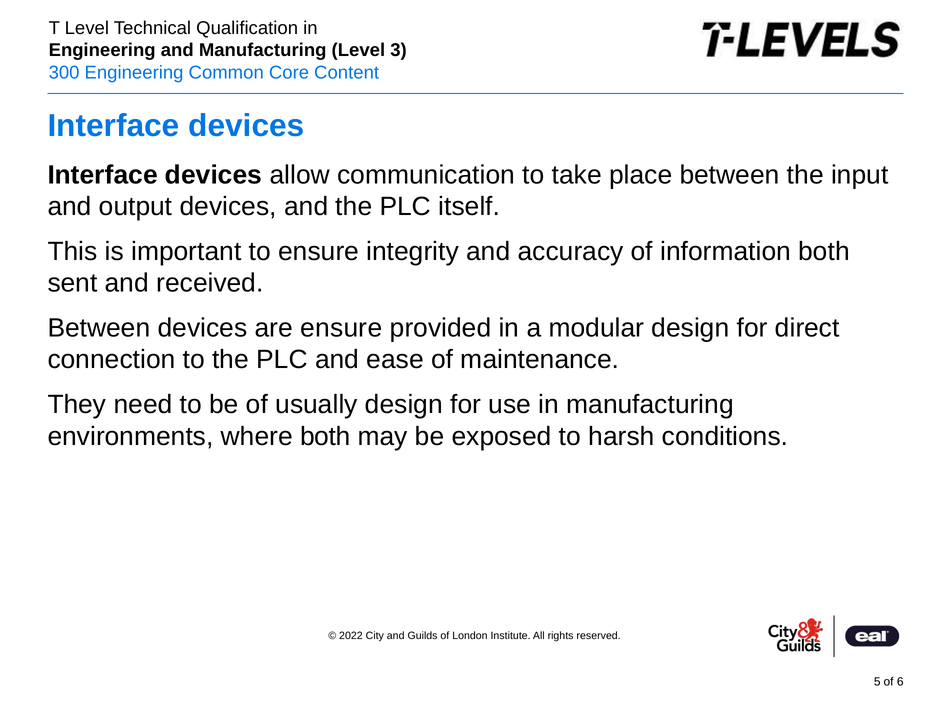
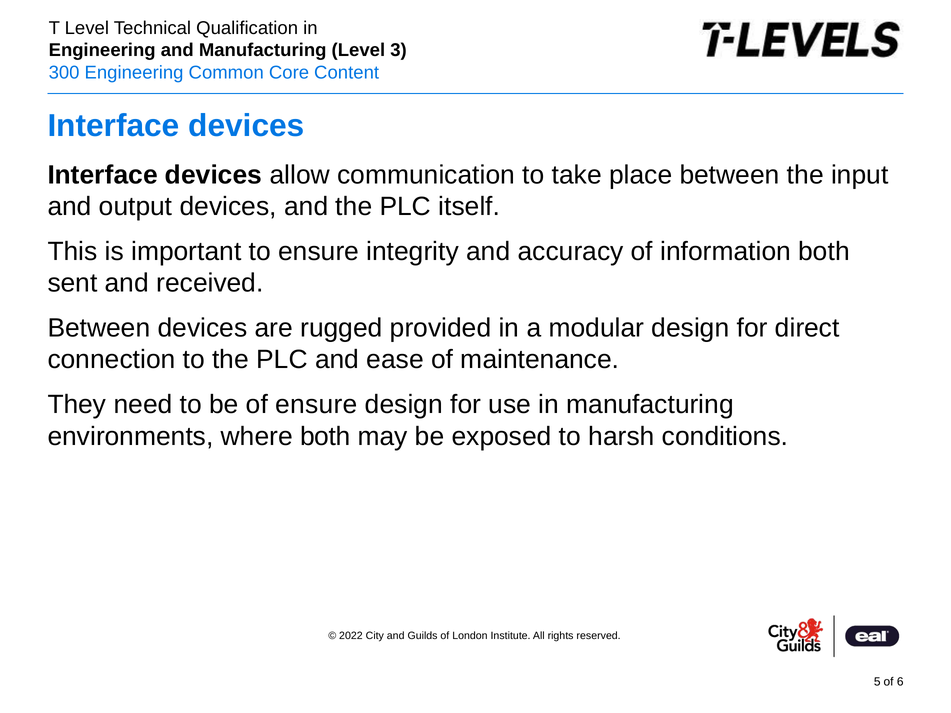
are ensure: ensure -> rugged
of usually: usually -> ensure
